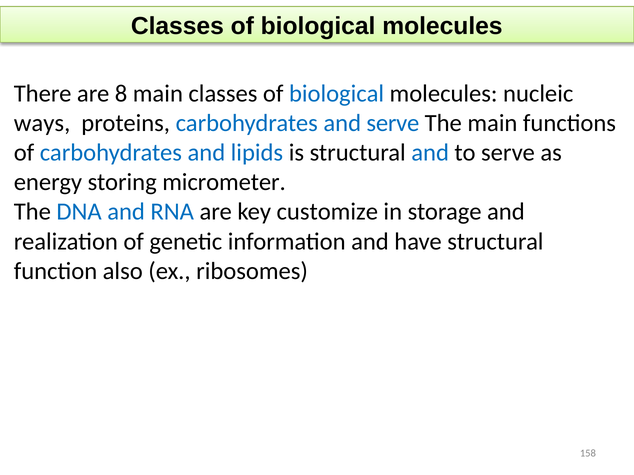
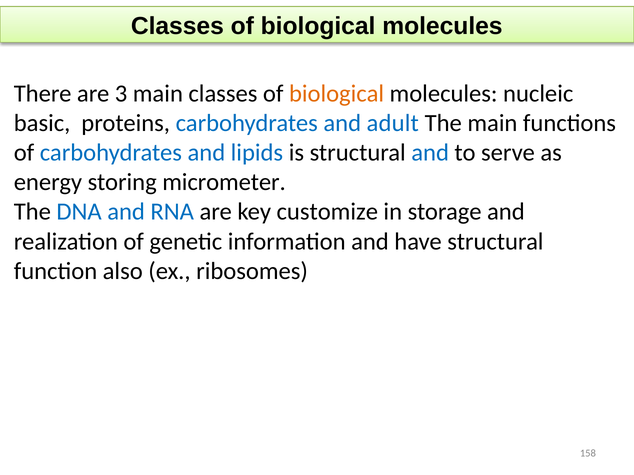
8: 8 -> 3
biological at (337, 94) colour: blue -> orange
ways: ways -> basic
and serve: serve -> adult
